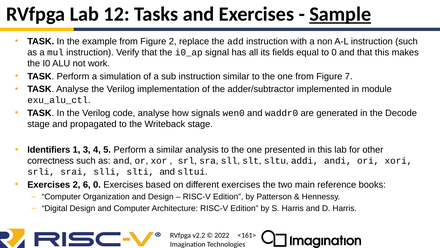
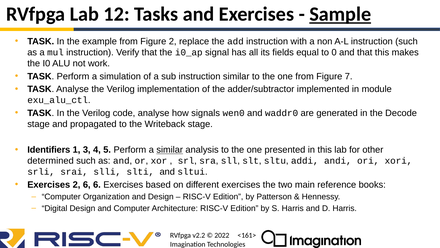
similar at (170, 150) underline: none -> present
correctness: correctness -> determined
6 0: 0 -> 6
